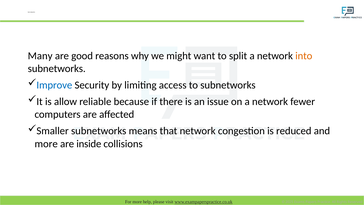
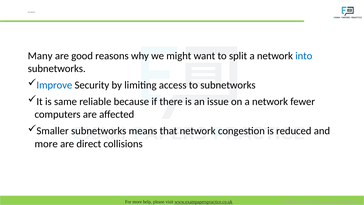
into colour: orange -> blue
allow: allow -> same
inside: inside -> direct
